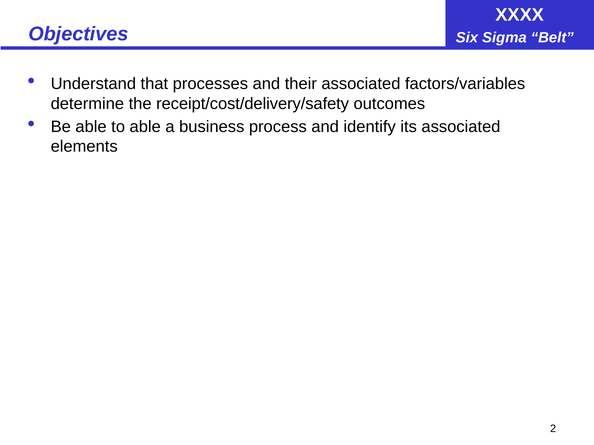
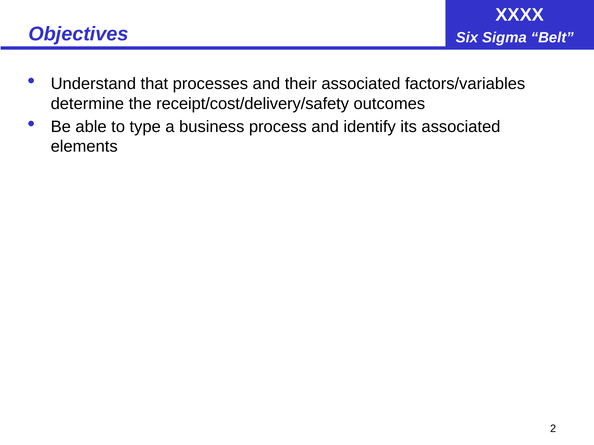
to able: able -> type
